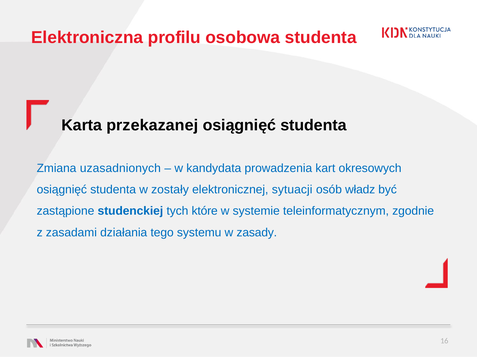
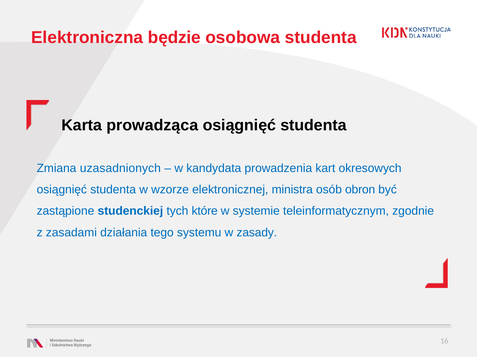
profilu: profilu -> będzie
przekazanej: przekazanej -> prowadząca
zostały: zostały -> wzorze
sytuacji: sytuacji -> ministra
władz: władz -> obron
